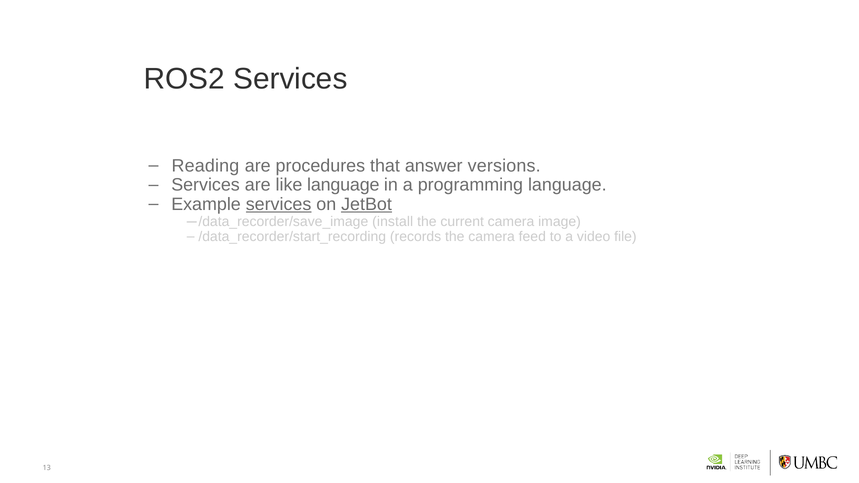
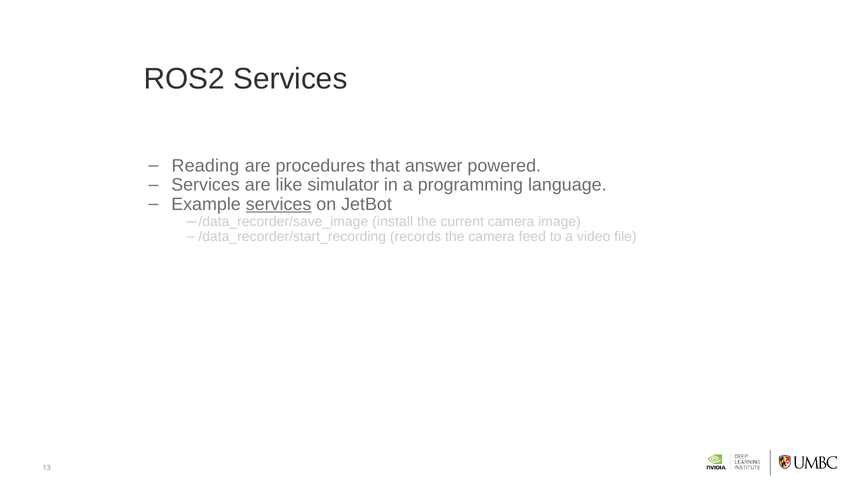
versions: versions -> powered
like language: language -> simulator
JetBot underline: present -> none
